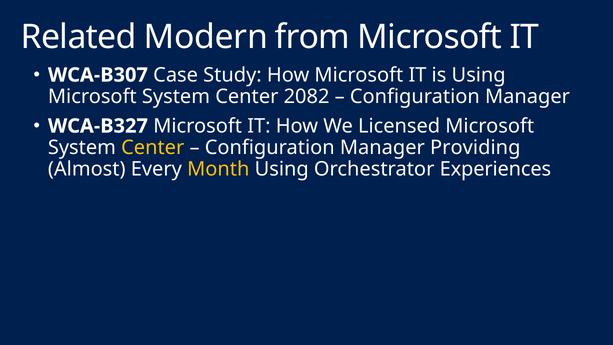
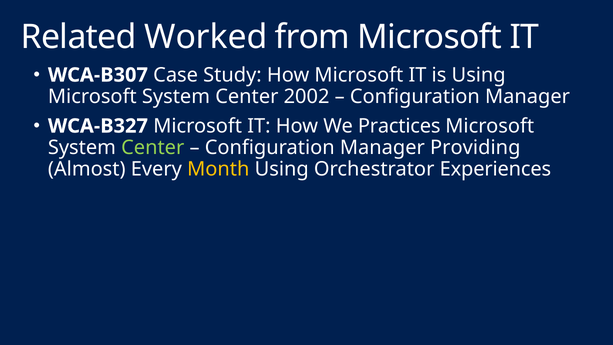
Modern: Modern -> Worked
2082: 2082 -> 2002
Licensed: Licensed -> Practices
Center at (153, 148) colour: yellow -> light green
